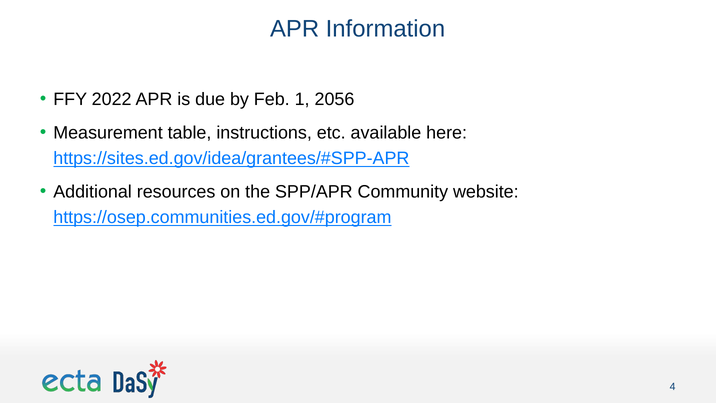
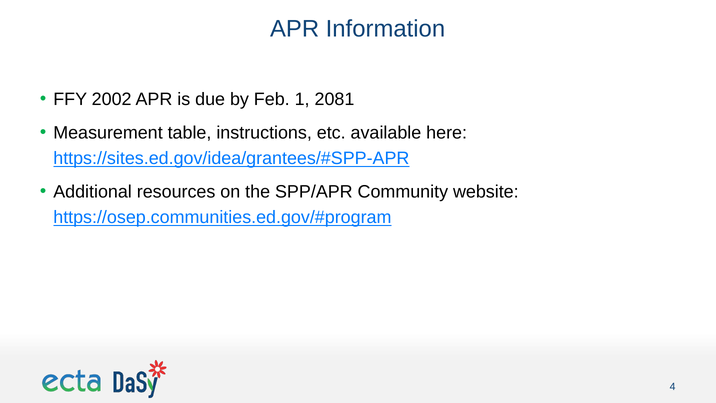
2022: 2022 -> 2002
2056: 2056 -> 2081
